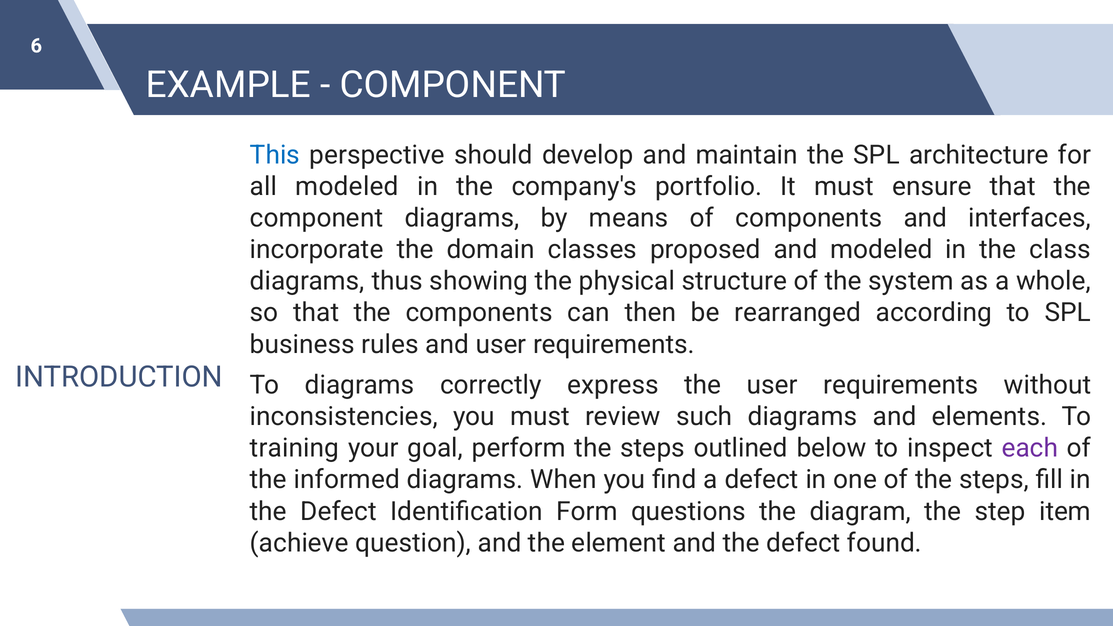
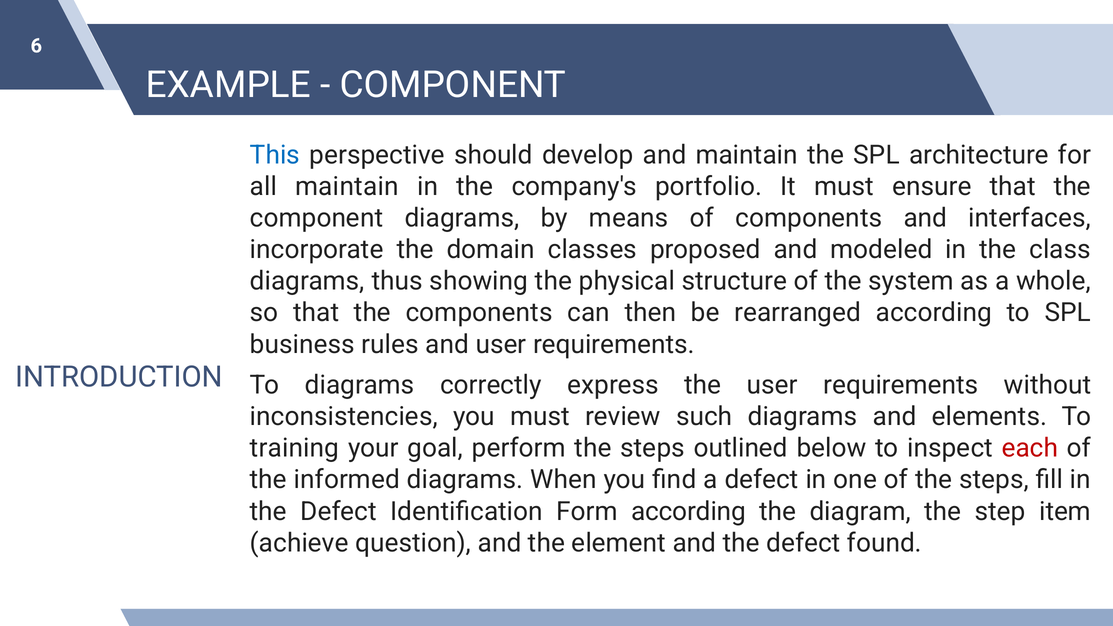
all modeled: modeled -> maintain
each colour: purple -> red
Form questions: questions -> according
